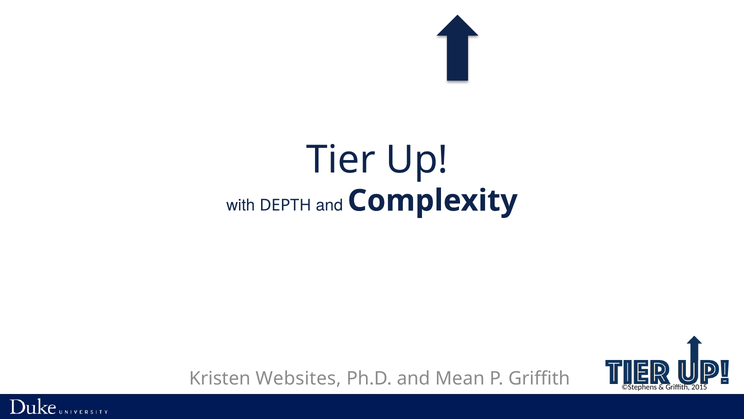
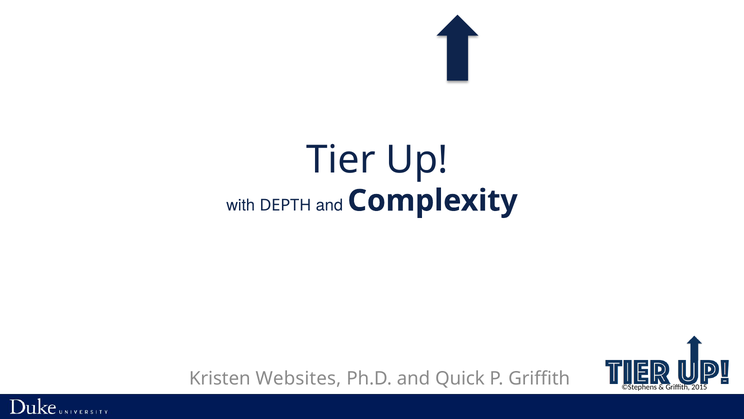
Mean: Mean -> Quick
